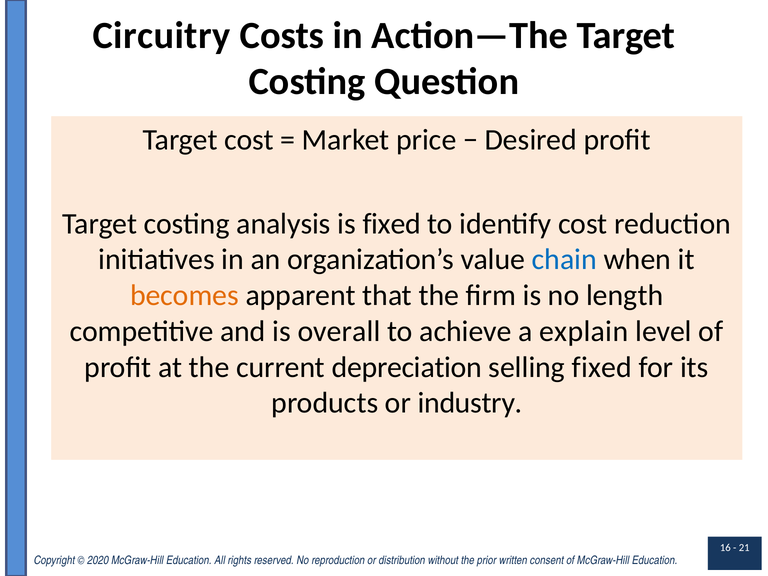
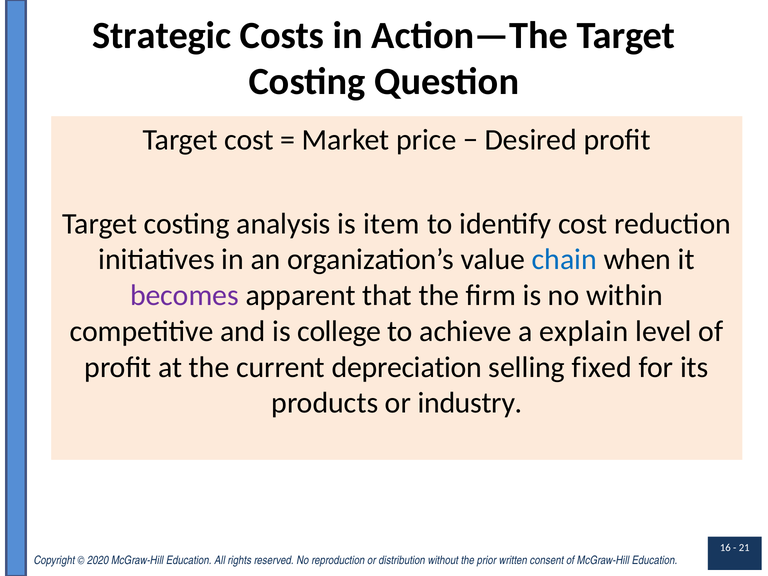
Circuitry: Circuitry -> Strategic
is fixed: fixed -> item
becomes colour: orange -> purple
length: length -> within
overall: overall -> college
